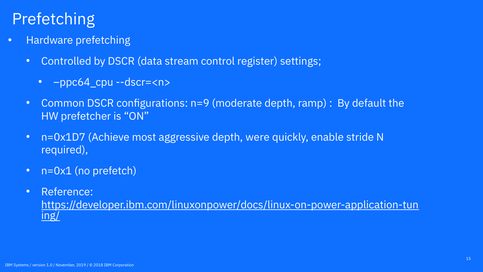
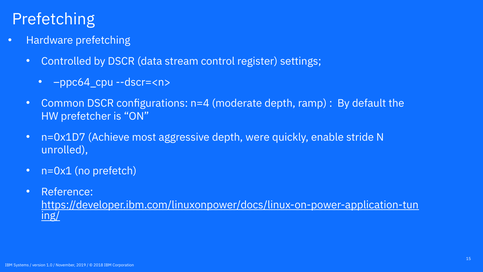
n=9: n=9 -> n=4
required: required -> unrolled
